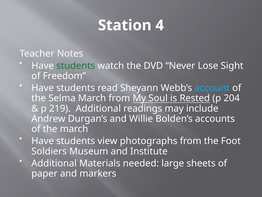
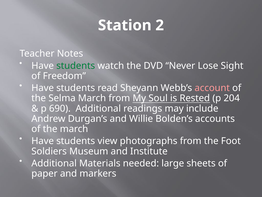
4: 4 -> 2
account colour: light blue -> pink
219: 219 -> 690
